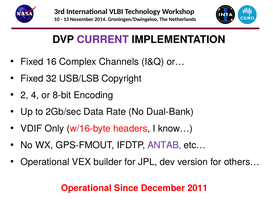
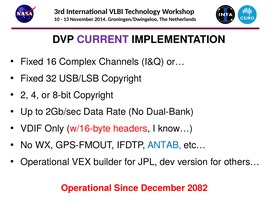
8-bit Encoding: Encoding -> Copyright
ANTAB colour: purple -> blue
2011: 2011 -> 2082
